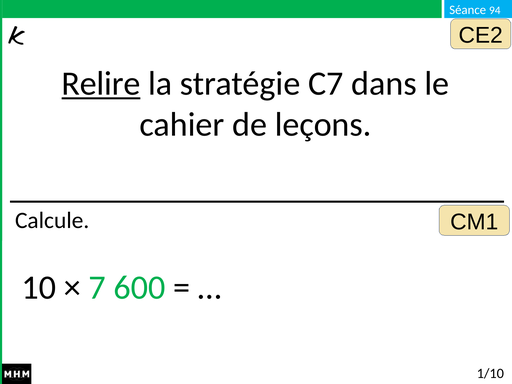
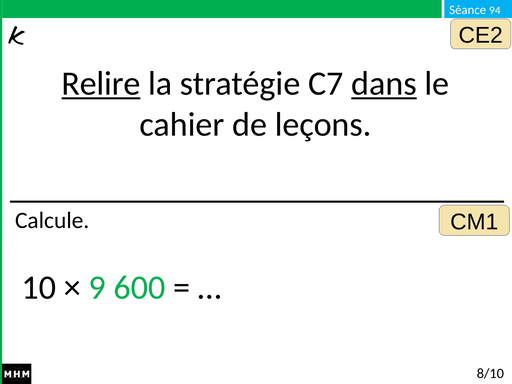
dans underline: none -> present
7: 7 -> 9
1/10: 1/10 -> 8/10
